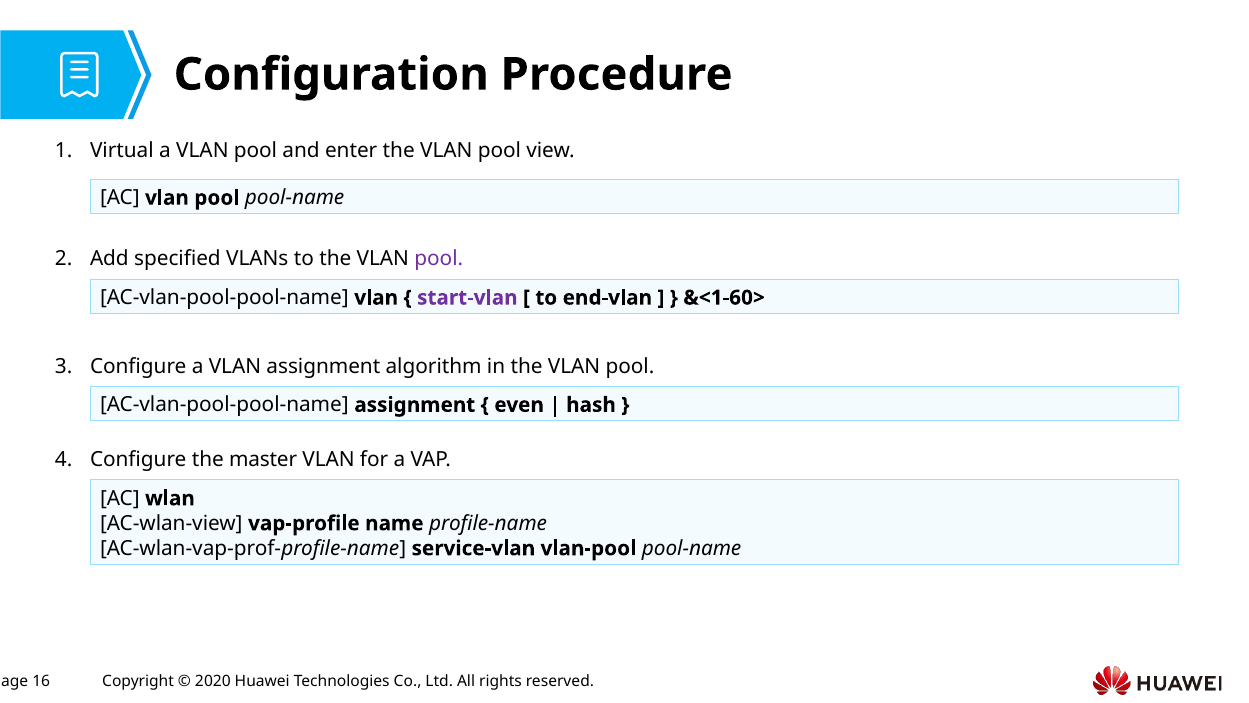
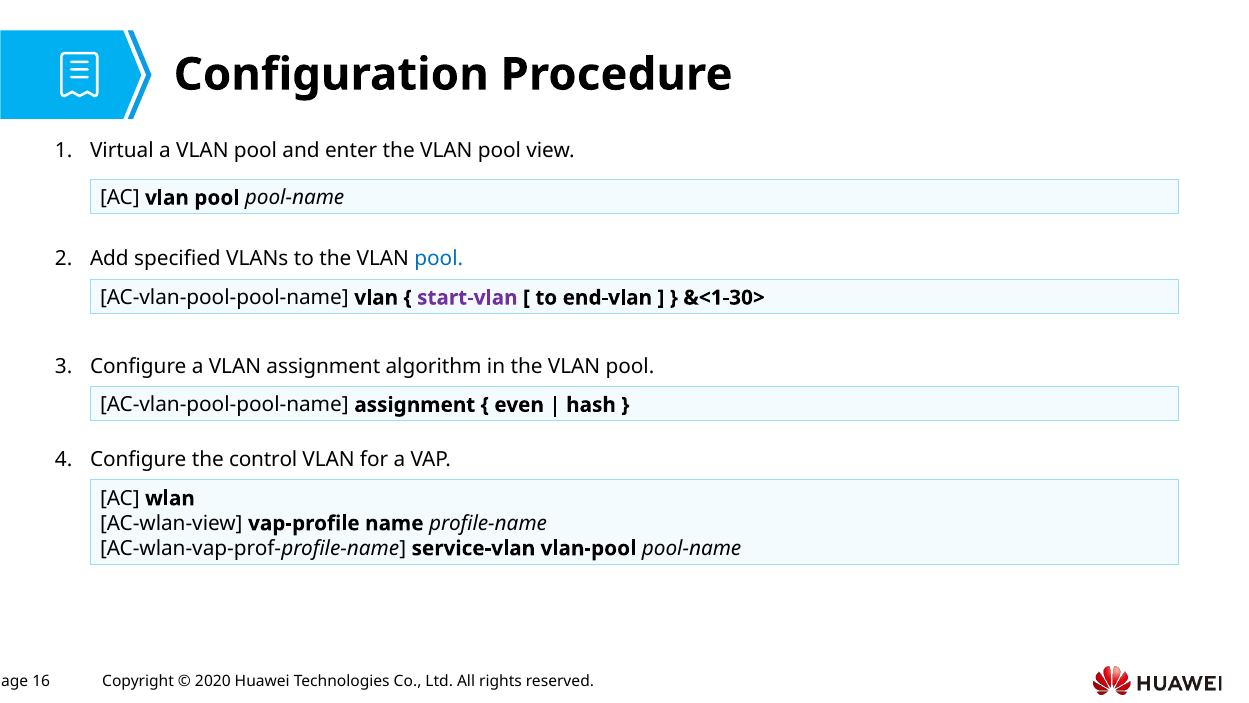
pool at (439, 258) colour: purple -> blue
&<1-60>: &<1-60> -> &<1-30>
master: master -> control
